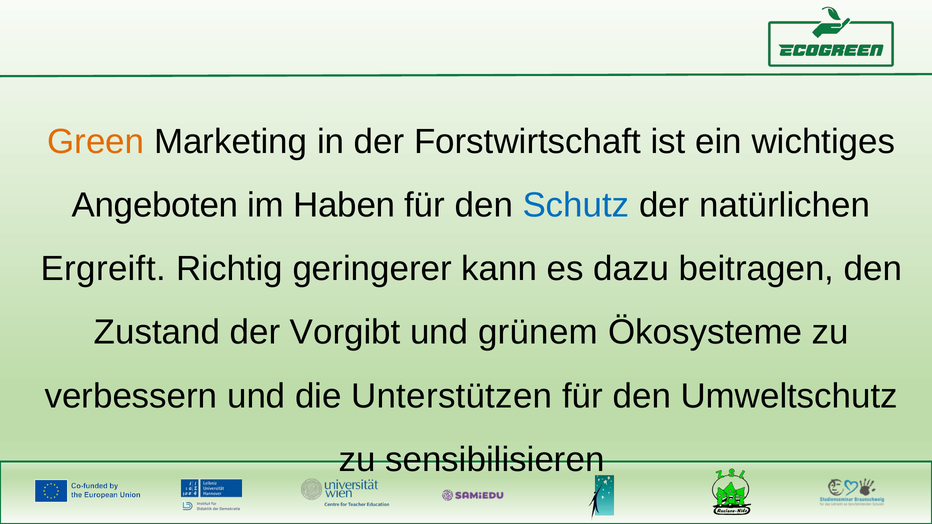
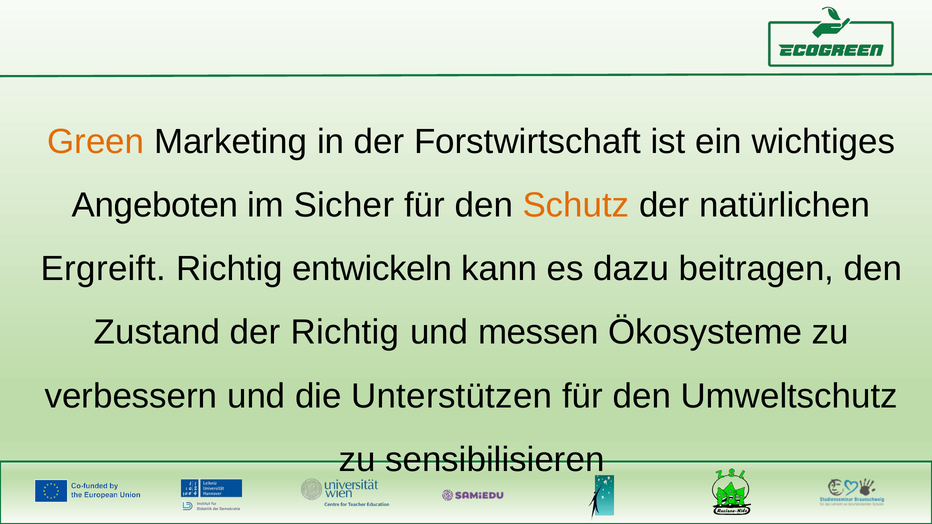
Haben: Haben -> Sicher
Schutz colour: blue -> orange
geringerer: geringerer -> entwickeln
der Vorgibt: Vorgibt -> Richtig
grünem: grünem -> messen
